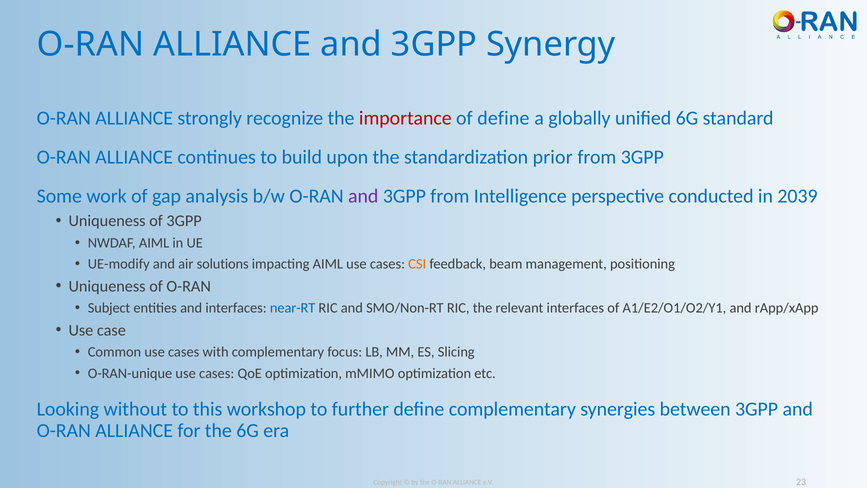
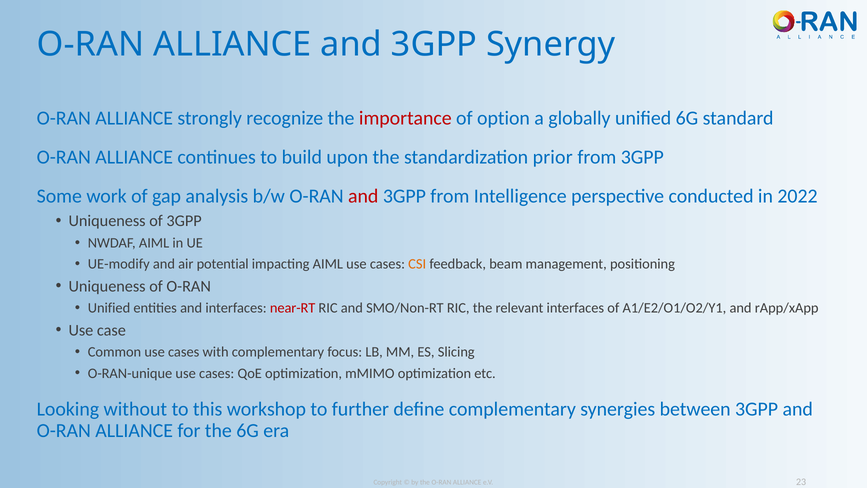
of define: define -> option
and at (363, 196) colour: purple -> red
2039: 2039 -> 2022
solutions: solutions -> potential
Subject at (109, 308): Subject -> Unified
near-RT colour: blue -> red
